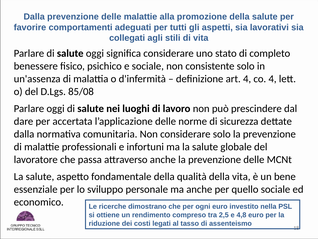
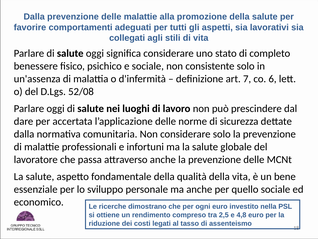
art 4: 4 -> 7
co 4: 4 -> 6
85/08: 85/08 -> 52/08
